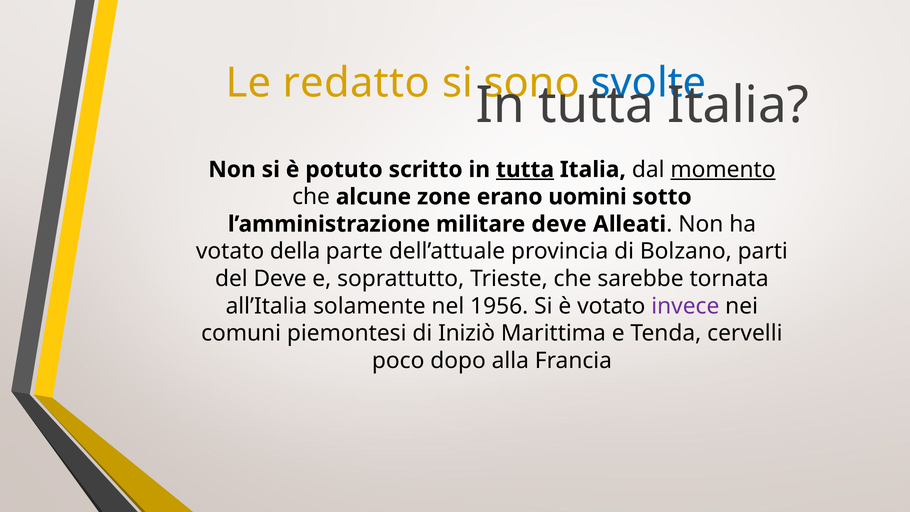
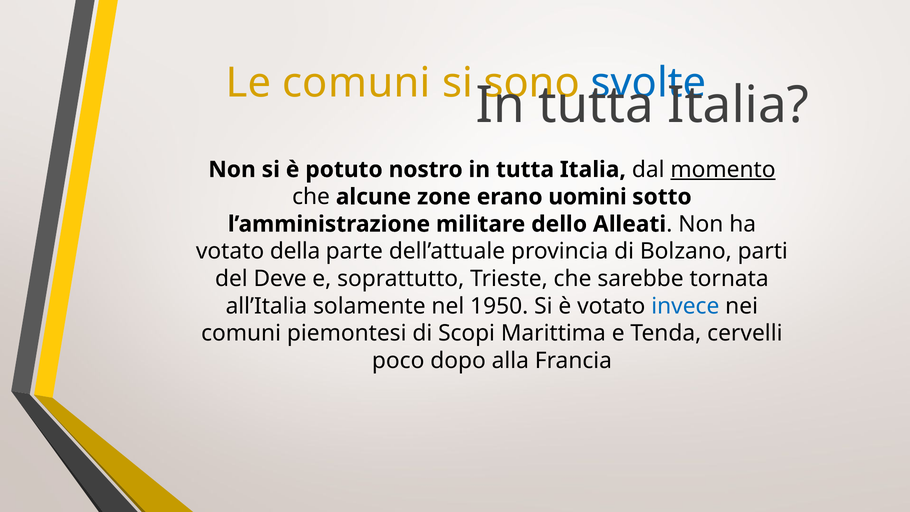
Le redatto: redatto -> comuni
scritto: scritto -> nostro
tutta at (525, 170) underline: present -> none
militare deve: deve -> dello
1956: 1956 -> 1950
invece colour: purple -> blue
Iniziò: Iniziò -> Scopi
